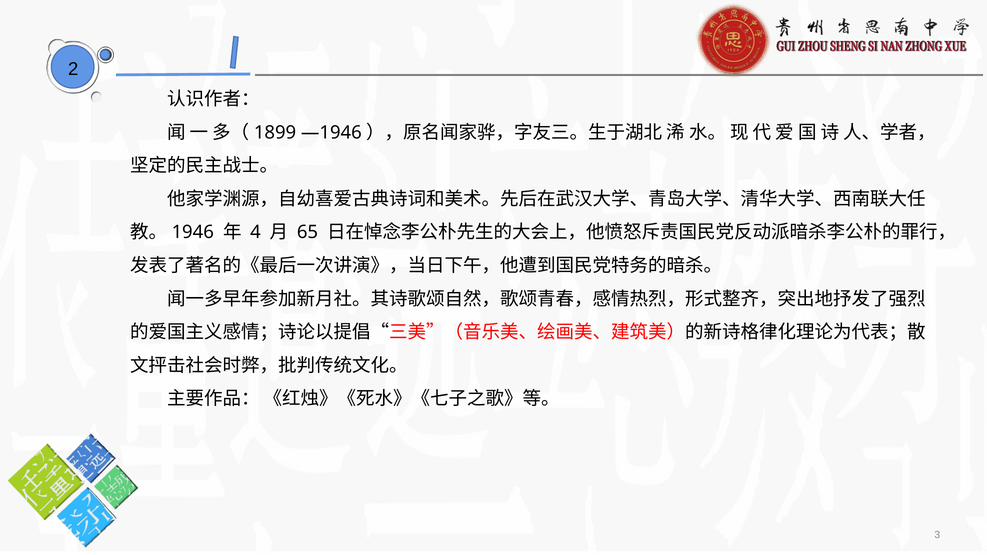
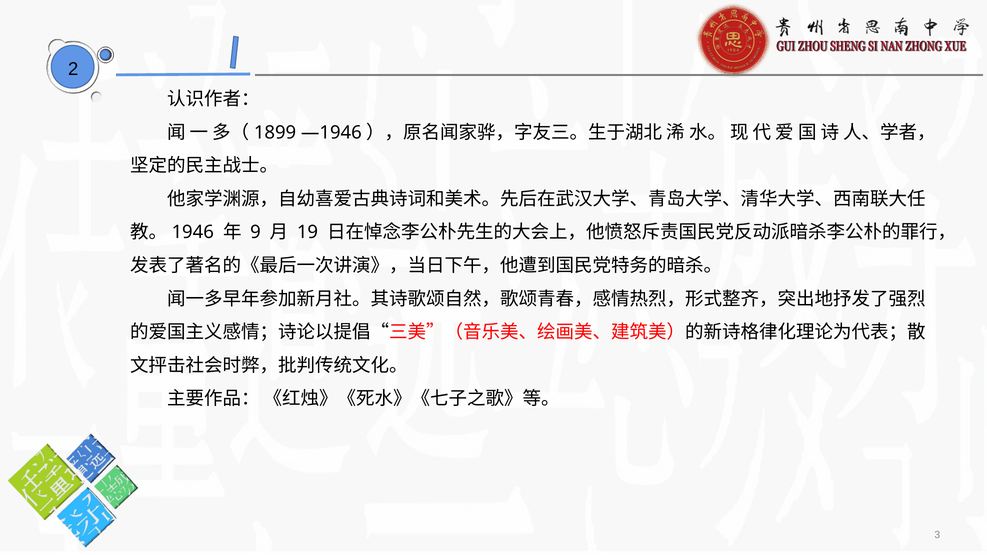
4: 4 -> 9
65: 65 -> 19
